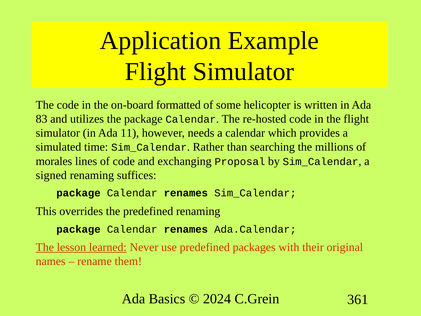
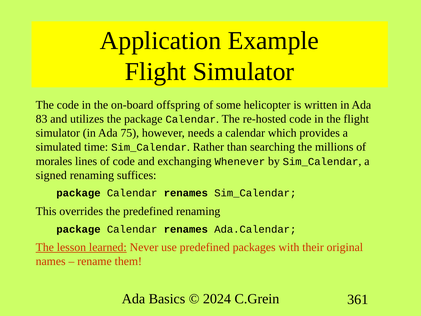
formatted: formatted -> offspring
11: 11 -> 75
Proposal: Proposal -> Whenever
